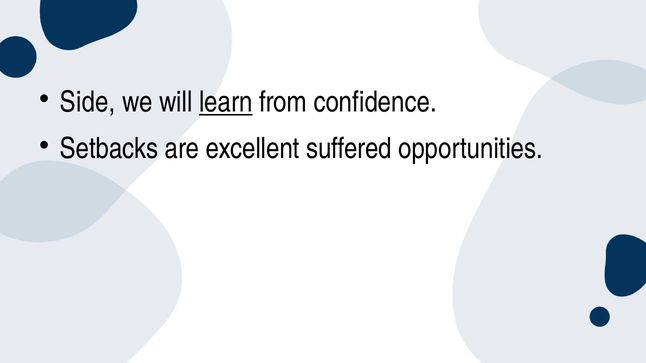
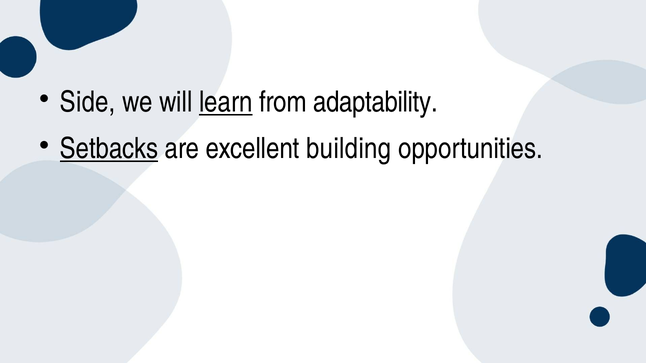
confidence: confidence -> adaptability
Setbacks underline: none -> present
suffered: suffered -> building
